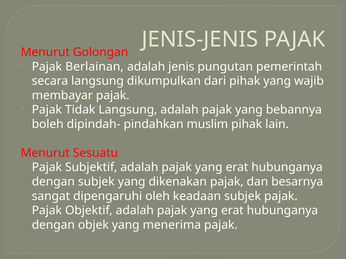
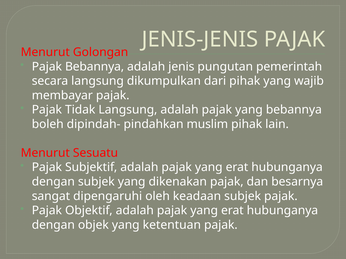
Pajak Berlainan: Berlainan -> Bebannya
menerima: menerima -> ketentuan
